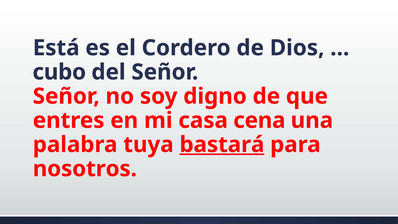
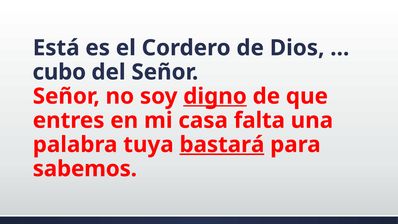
digno underline: none -> present
cena: cena -> falta
nosotros: nosotros -> sabemos
